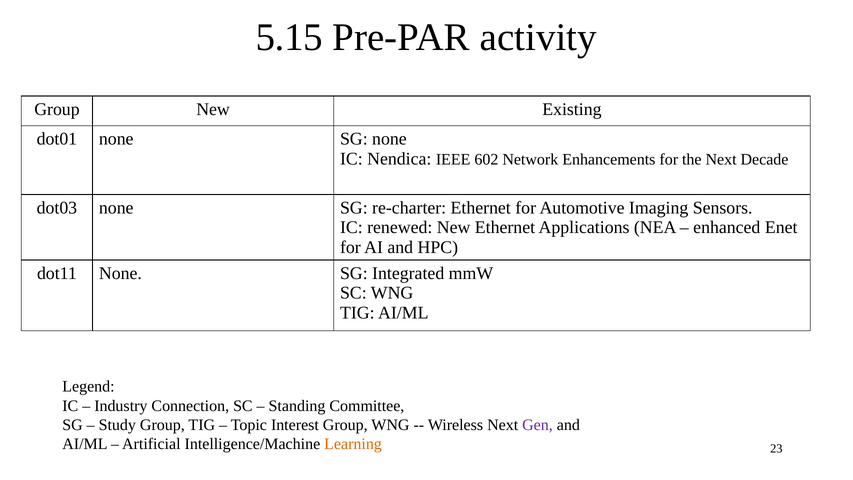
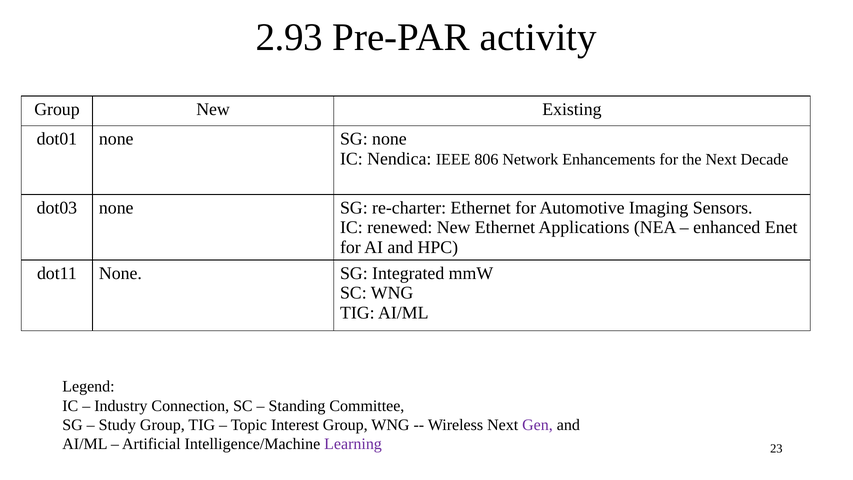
5.15: 5.15 -> 2.93
602: 602 -> 806
Learning colour: orange -> purple
